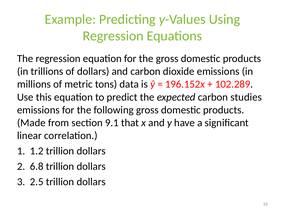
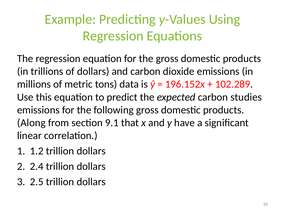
Made: Made -> Along
6.8: 6.8 -> 2.4
